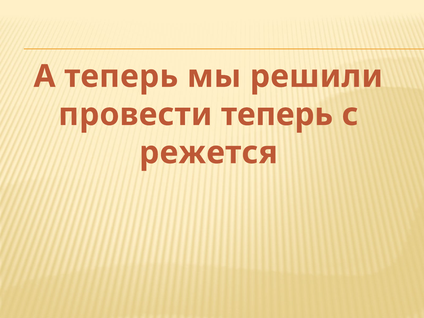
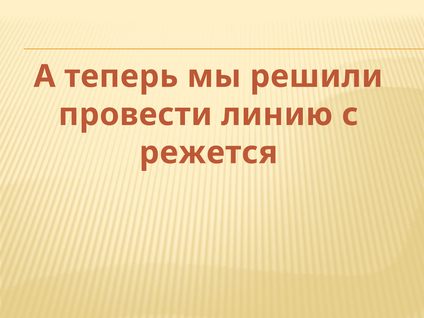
провести теперь: теперь -> линию
